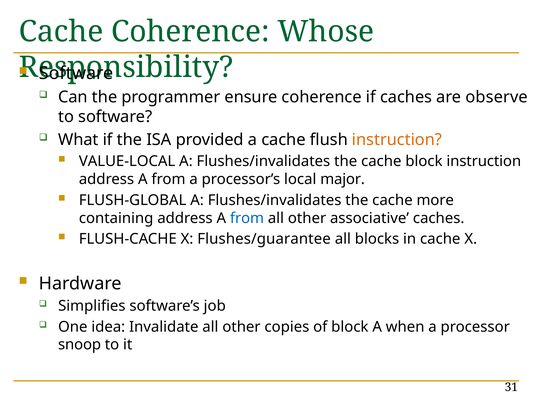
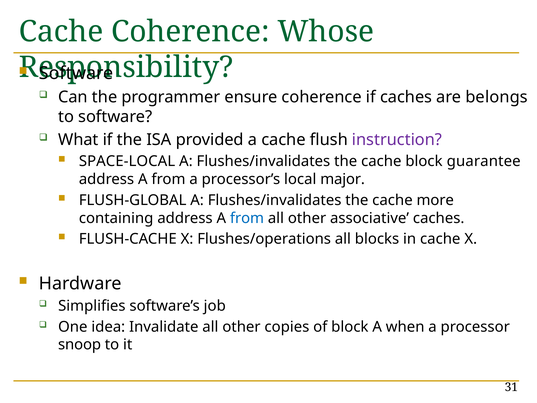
observe: observe -> belongs
instruction at (397, 140) colour: orange -> purple
VALUE-LOCAL: VALUE-LOCAL -> SPACE-LOCAL
block instruction: instruction -> guarantee
Flushes/guarantee: Flushes/guarantee -> Flushes/operations
